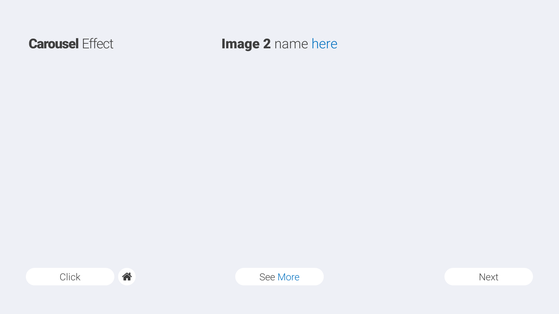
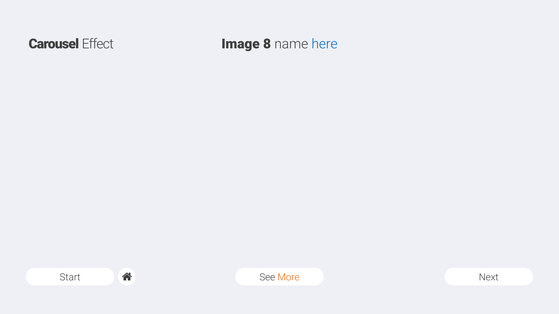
2: 2 -> 8
Click: Click -> Start
More colour: blue -> orange
